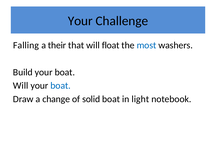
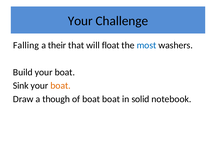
Will at (21, 86): Will -> Sink
boat at (61, 86) colour: blue -> orange
change: change -> though
of solid: solid -> boat
light: light -> solid
